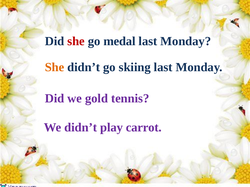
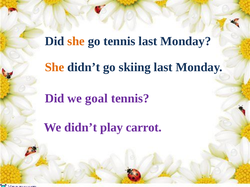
she at (76, 41) colour: red -> orange
go medal: medal -> tennis
gold: gold -> goal
